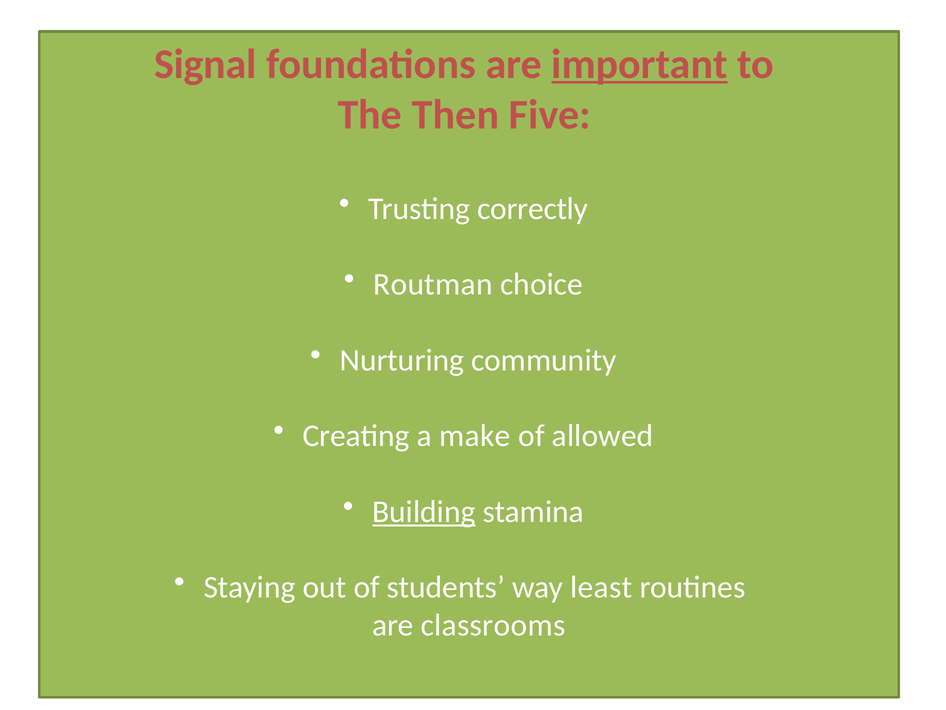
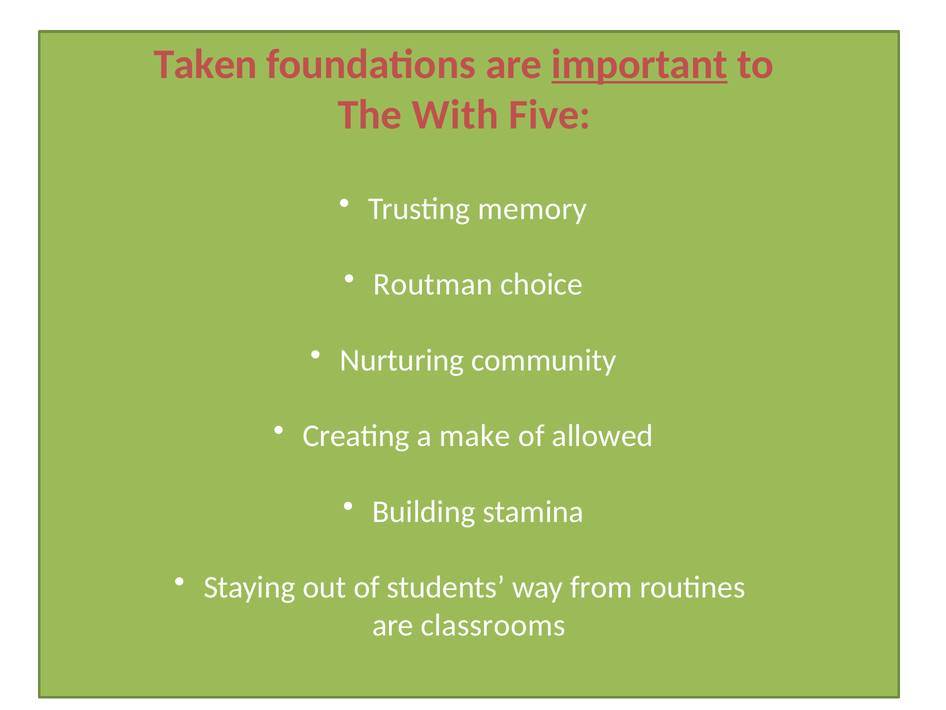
Signal: Signal -> Taken
Then: Then -> With
correctly: correctly -> memory
Building underline: present -> none
least: least -> from
